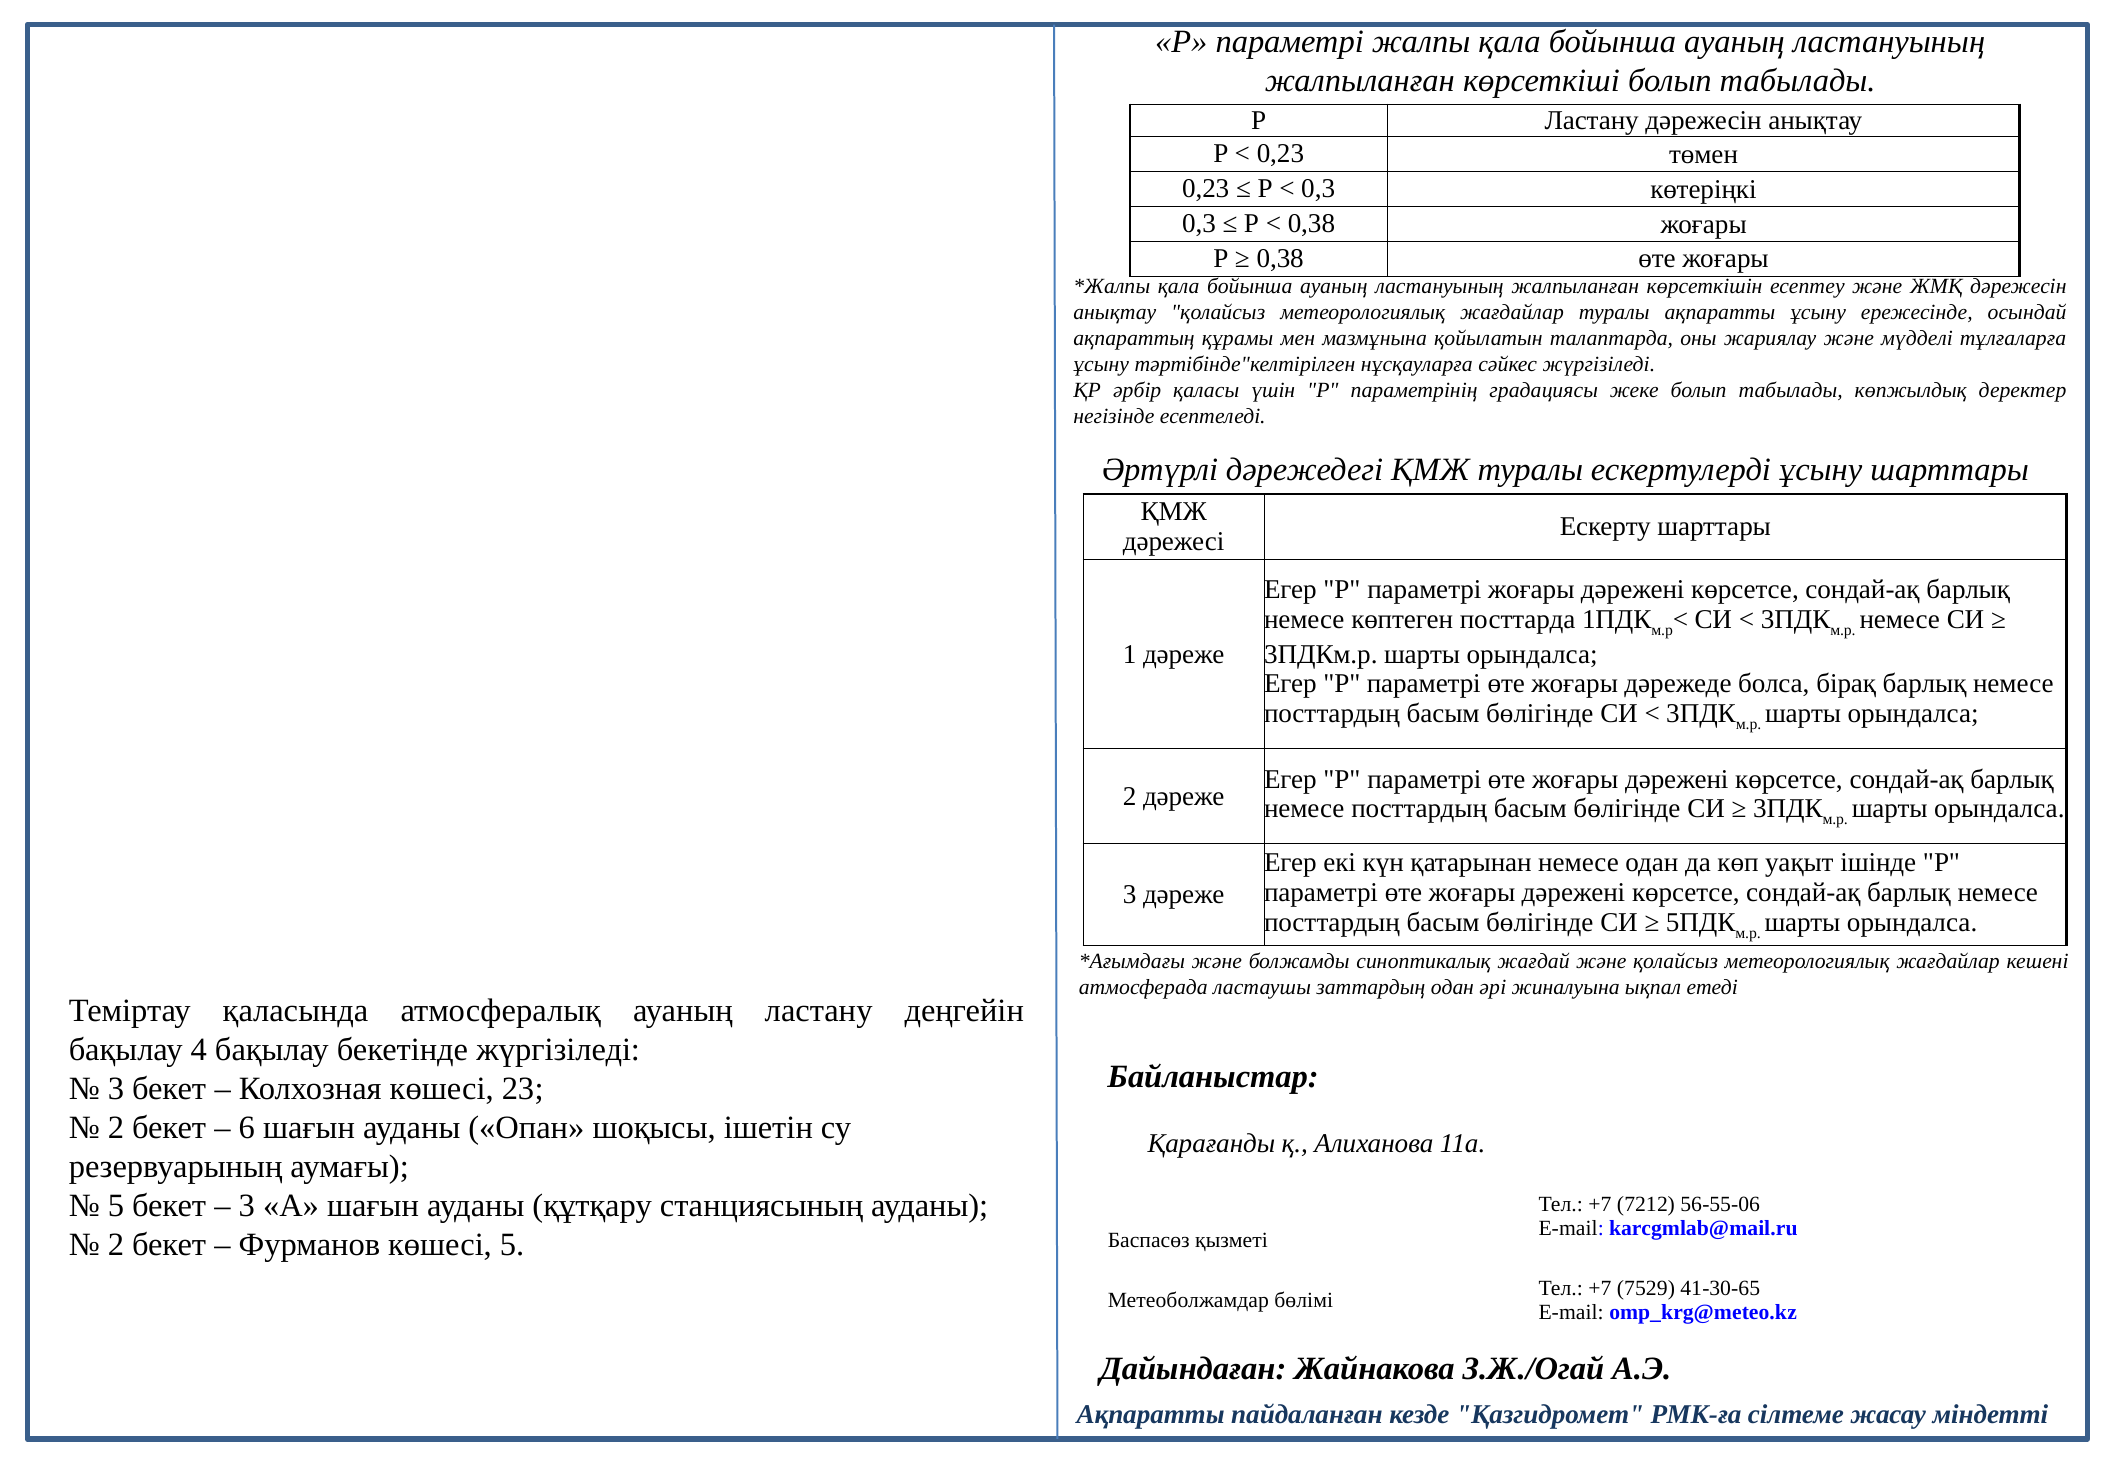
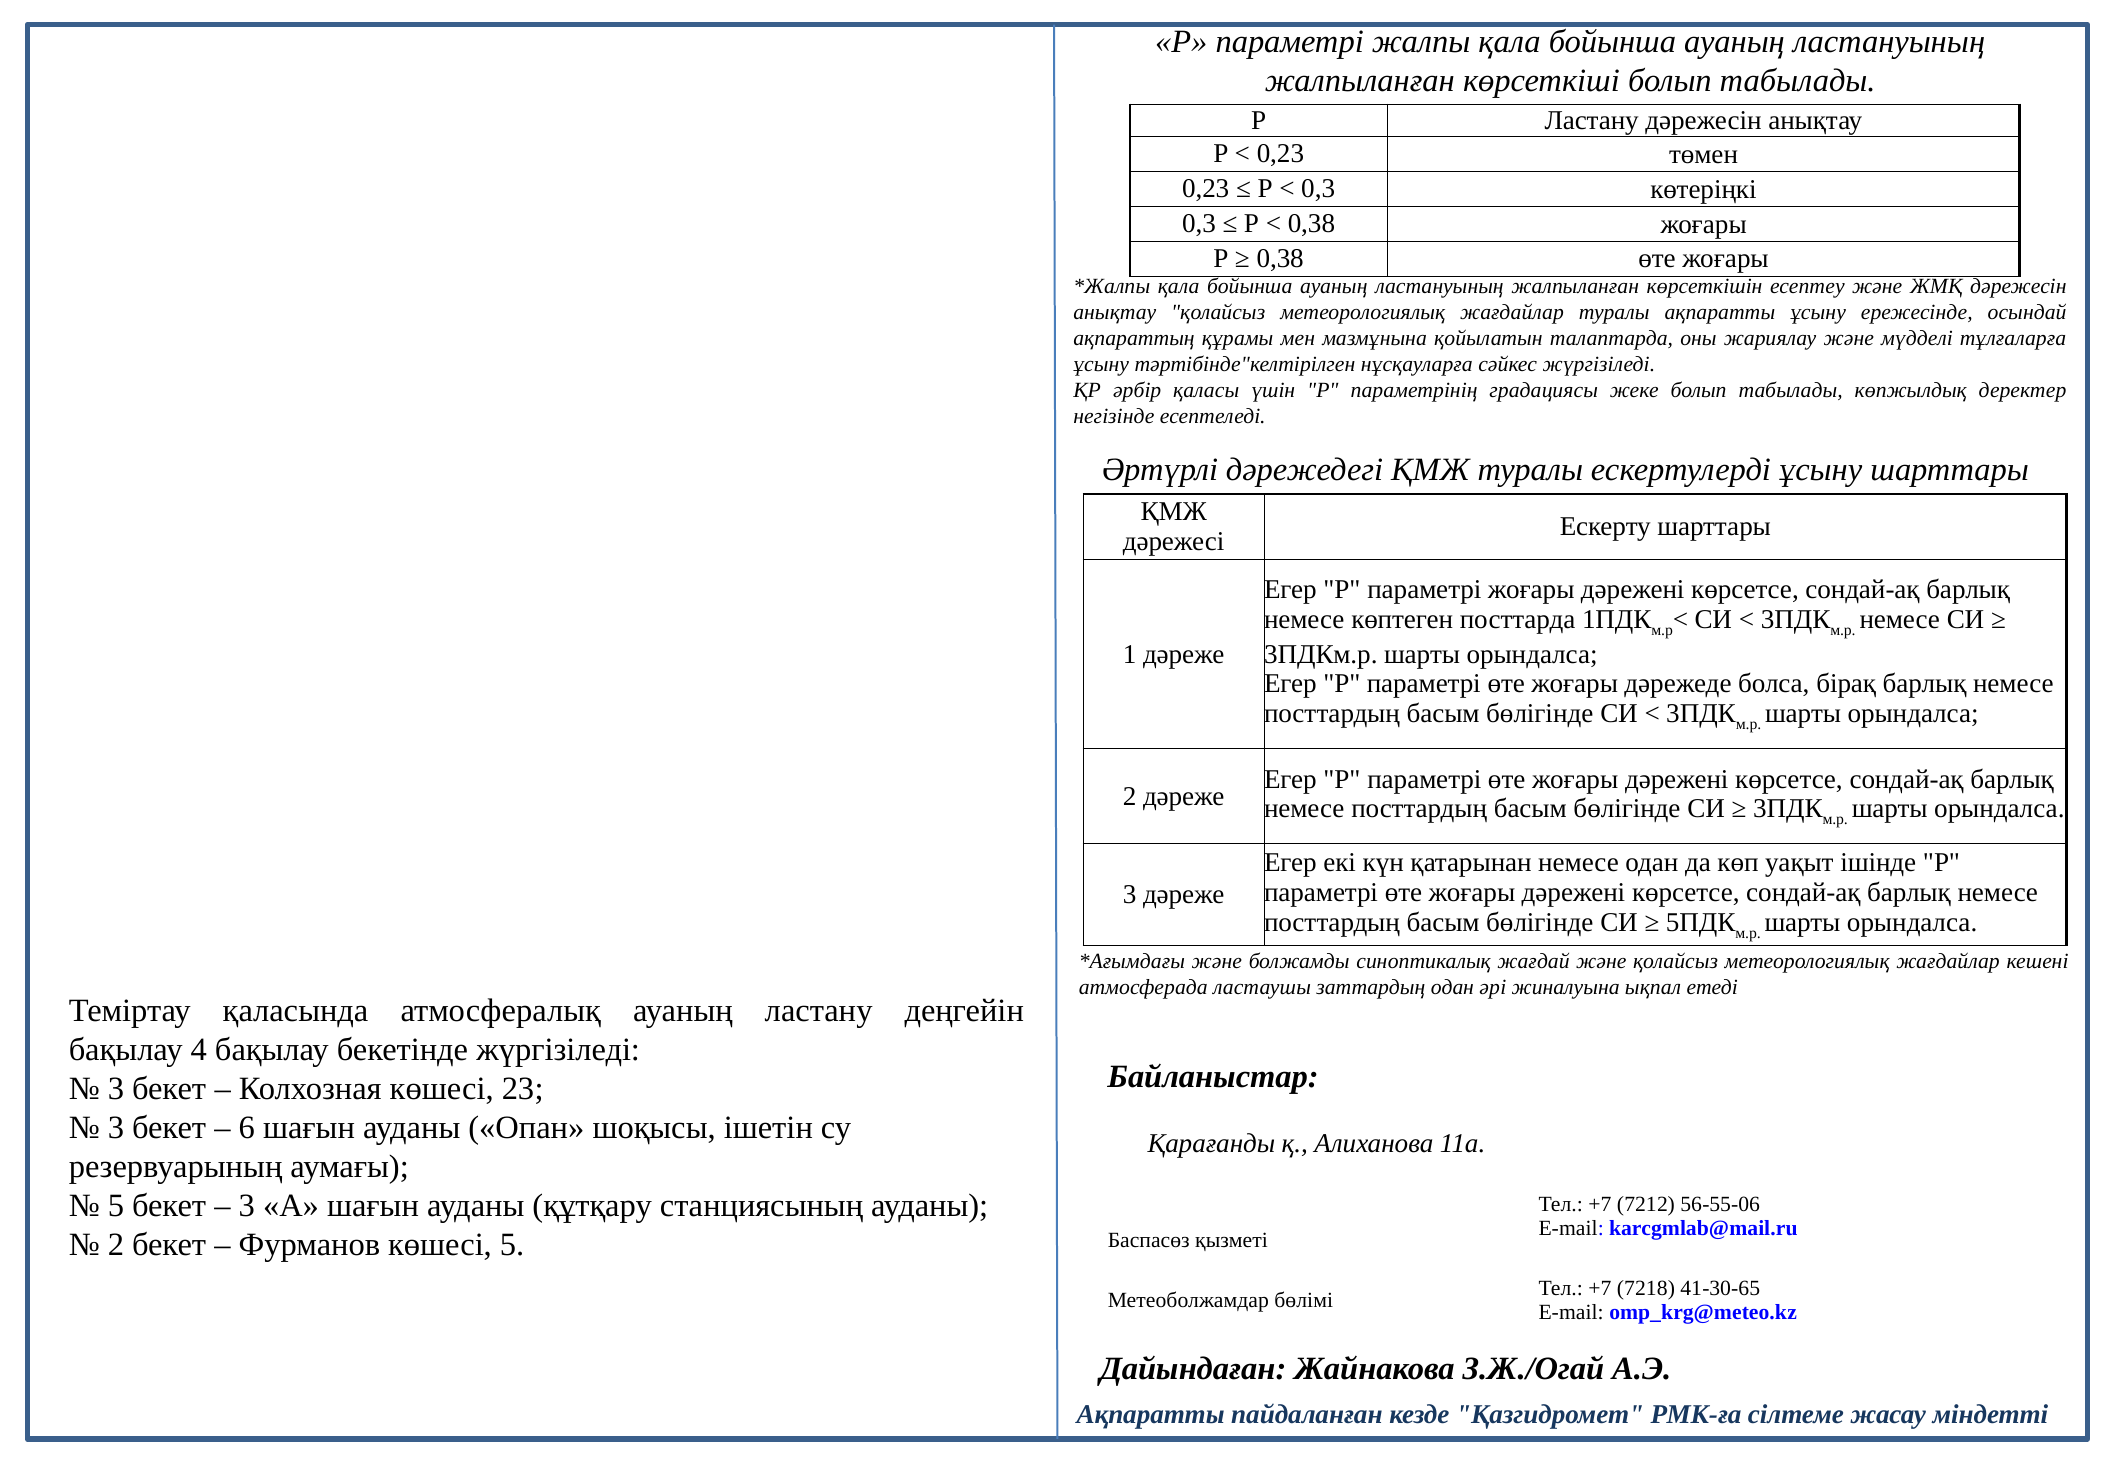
2 at (116, 1128): 2 -> 3
7529: 7529 -> 7218
